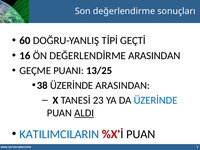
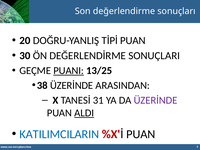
60: 60 -> 20
TİPİ GEÇTİ: GEÇTİ -> PUAN
16: 16 -> 30
DEĞERLENDİRME ARASINDAN: ARASINDAN -> SONUÇLARI
PUANI underline: none -> present
23: 23 -> 31
ÜZERİNDE at (156, 100) colour: blue -> purple
